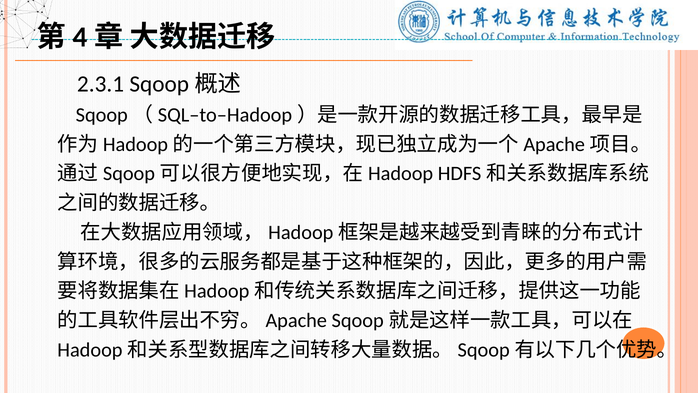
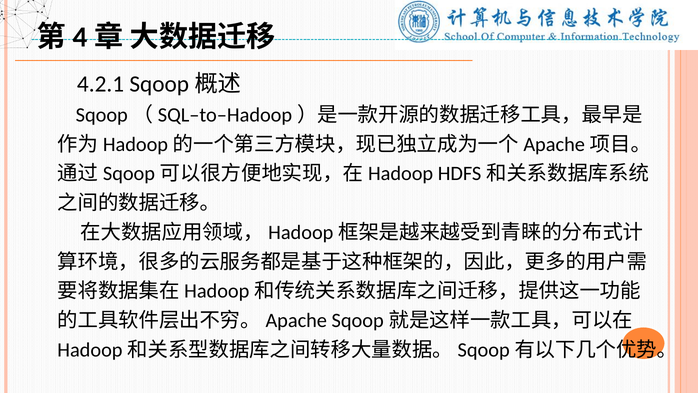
2.3.1: 2.3.1 -> 4.2.1
